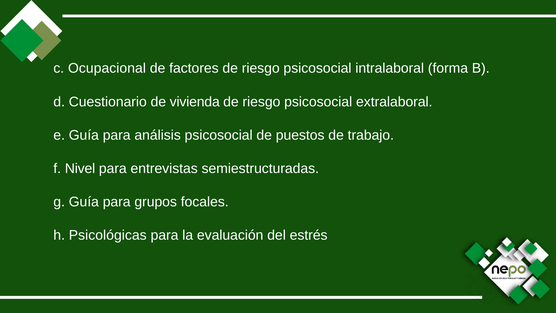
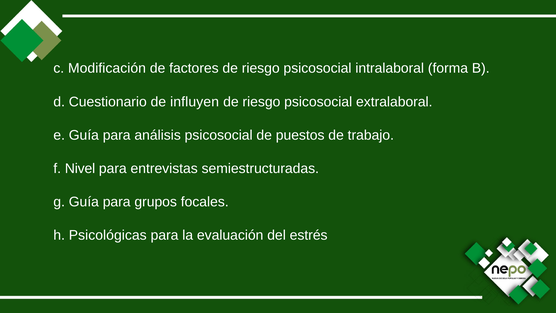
Ocupacional: Ocupacional -> Modificación
vivienda: vivienda -> influyen
